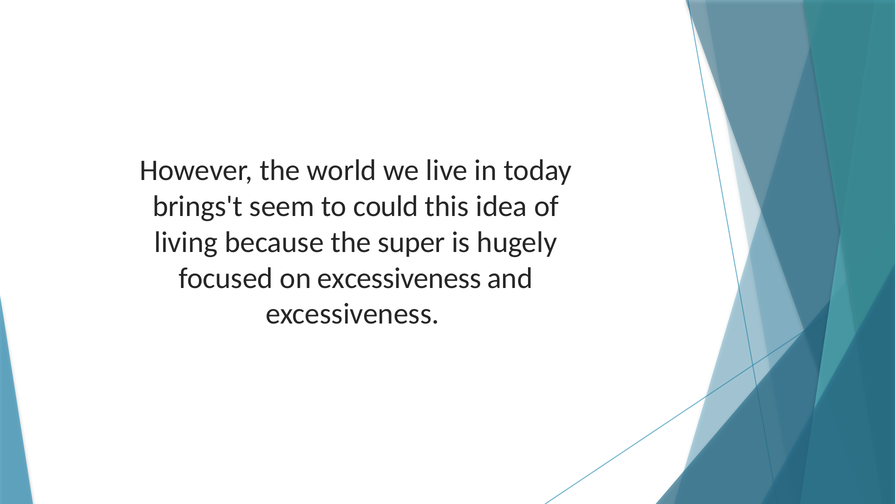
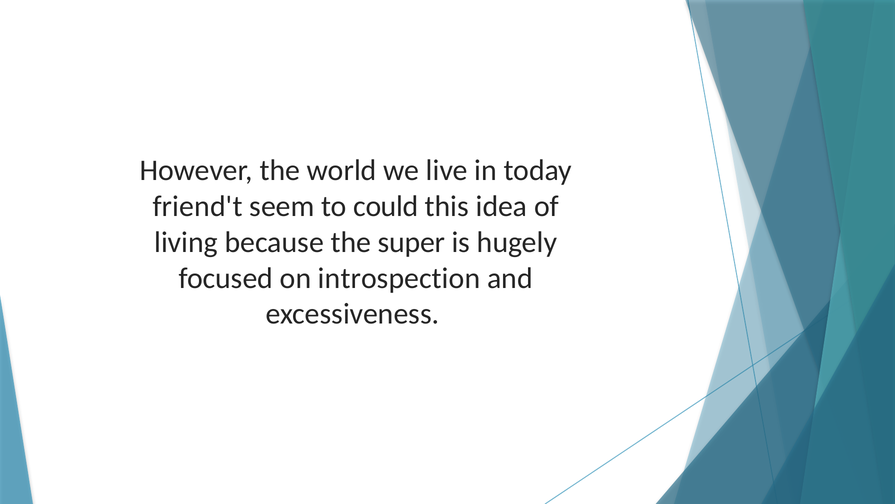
brings't: brings't -> friend't
on excessiveness: excessiveness -> introspection
